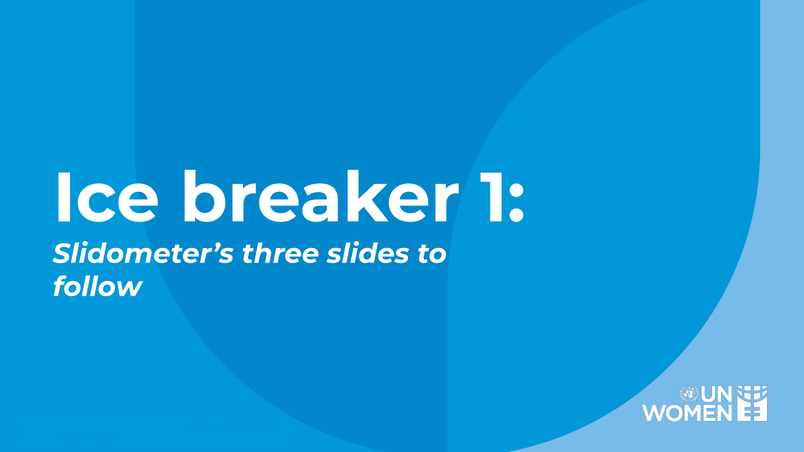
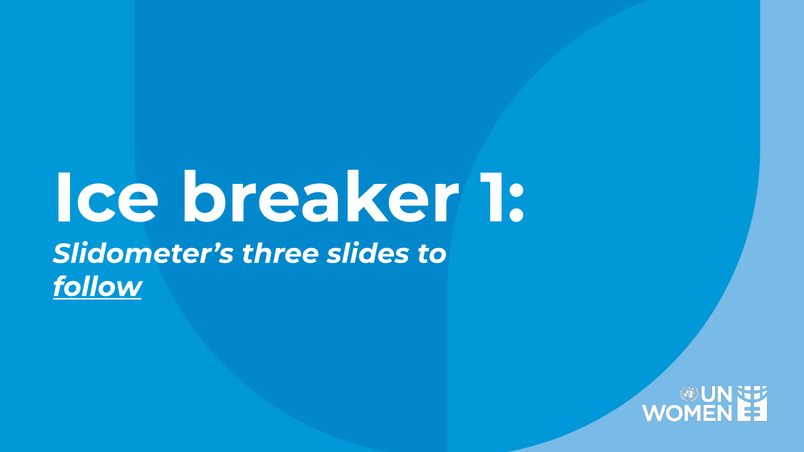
follow underline: none -> present
